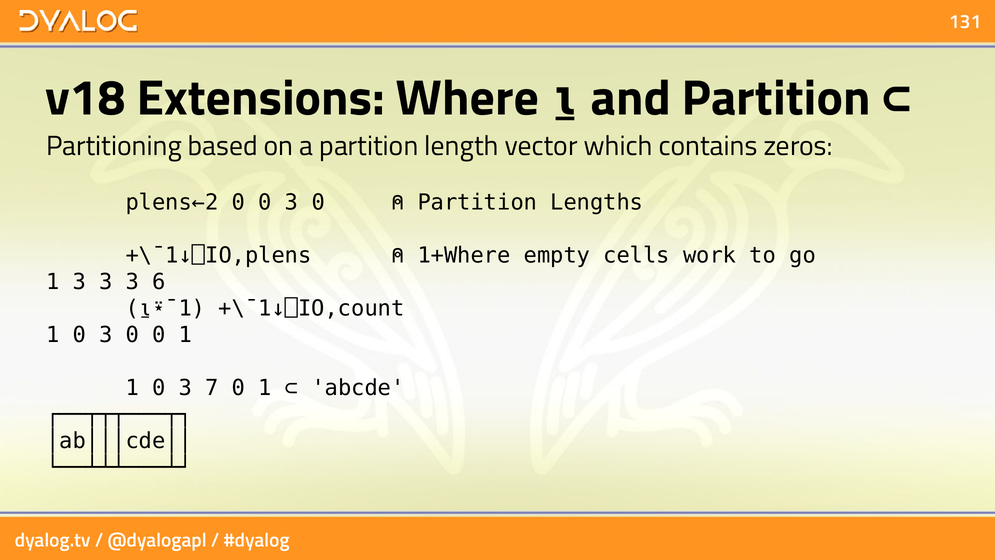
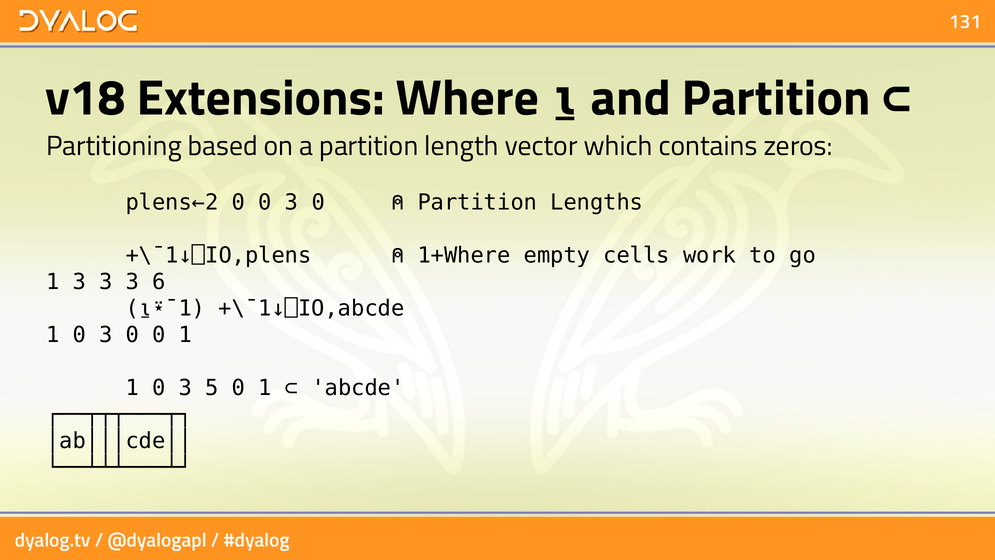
+\¯1↓⎕IO,count: +\¯1↓⎕IO,count -> +\¯1↓⎕IO,abcde
7: 7 -> 5
